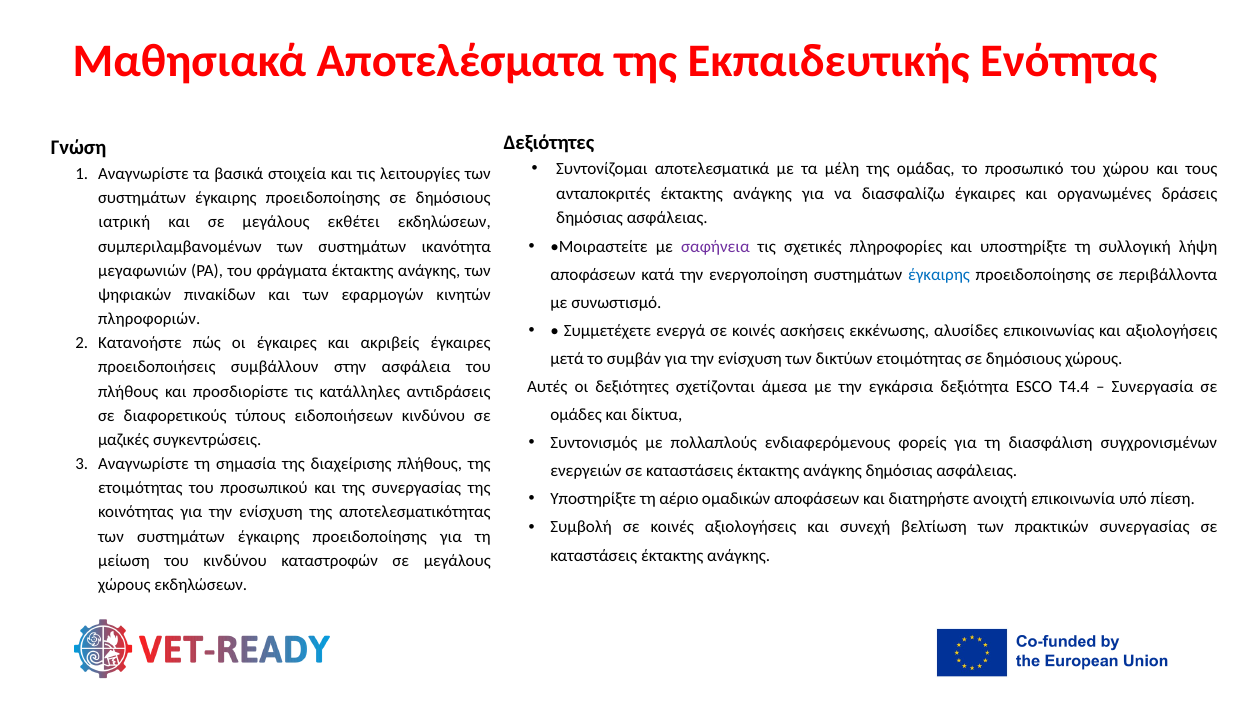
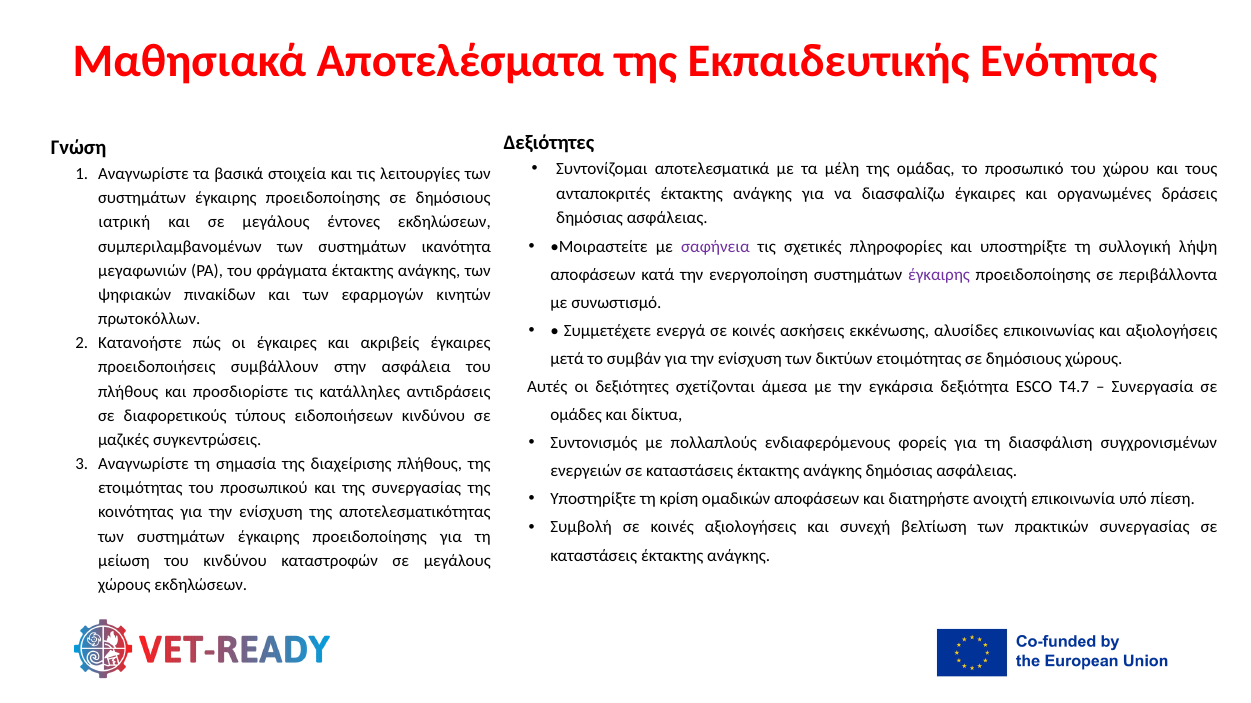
εκθέτει: εκθέτει -> έντονες
έγκαιρης at (939, 275) colour: blue -> purple
πληροφοριών: πληροφοριών -> πρωτοκόλλων
T4.4: T4.4 -> T4.7
αέριο: αέριο -> κρίση
